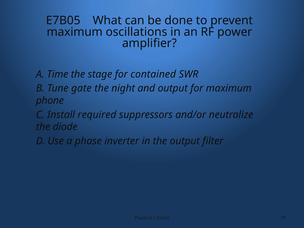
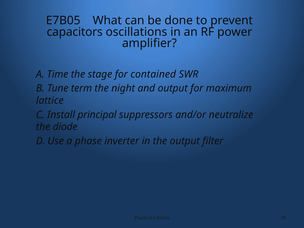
maximum at (75, 32): maximum -> capacitors
gate: gate -> term
phone: phone -> lattice
required: required -> principal
